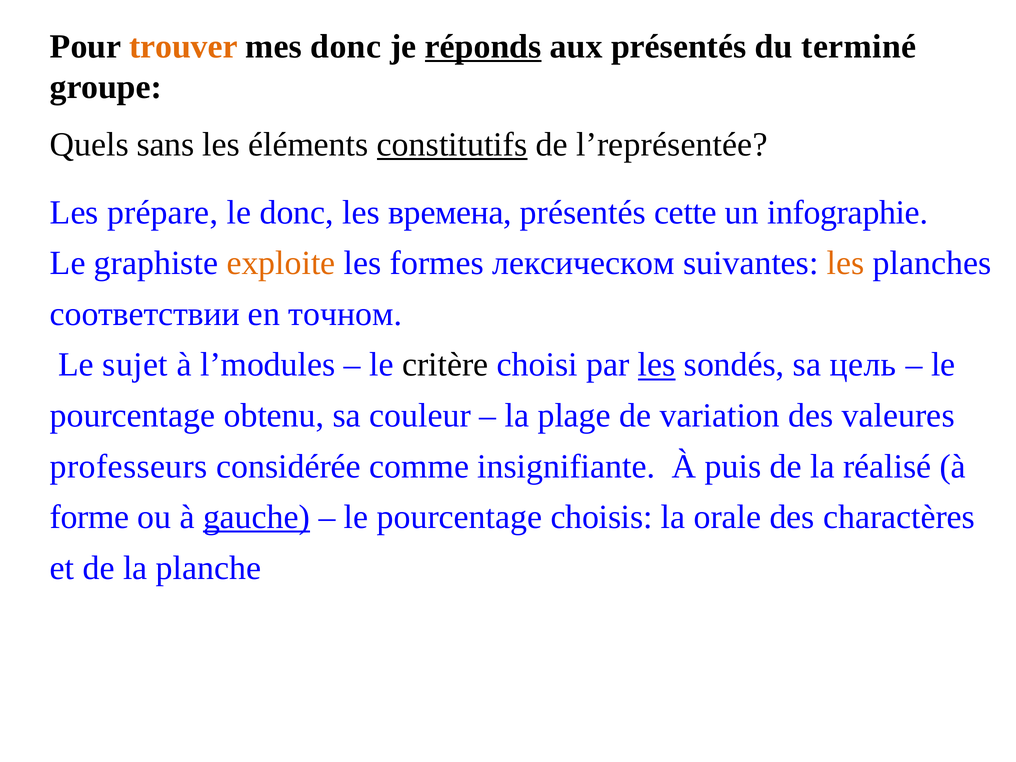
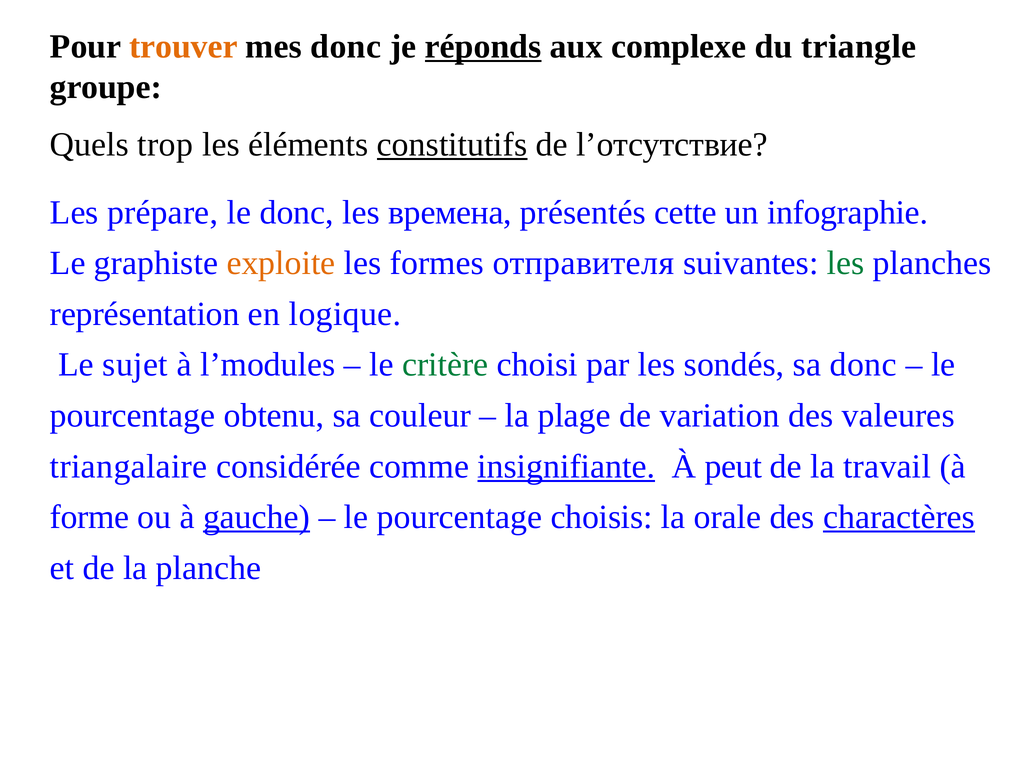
aux présentés: présentés -> complexe
terminé: terminé -> triangle
sans: sans -> trop
l’représentée: l’représentée -> l’отсутствие
лексическом: лексическом -> отправителя
les at (846, 263) colour: orange -> green
соответствии: соответствии -> représentation
точном: точном -> logique
critère colour: black -> green
les at (657, 365) underline: present -> none
sa цель: цель -> donc
professeurs: professeurs -> triangalaire
insignifiante underline: none -> present
puis: puis -> peut
réalisé: réalisé -> travail
charactères underline: none -> present
